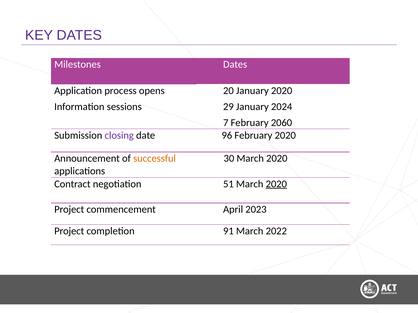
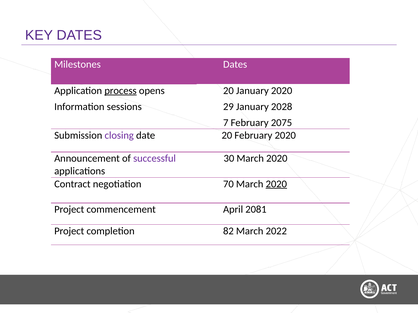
process underline: none -> present
2024: 2024 -> 2028
2060: 2060 -> 2075
date 96: 96 -> 20
successful colour: orange -> purple
51: 51 -> 70
2023: 2023 -> 2081
91: 91 -> 82
